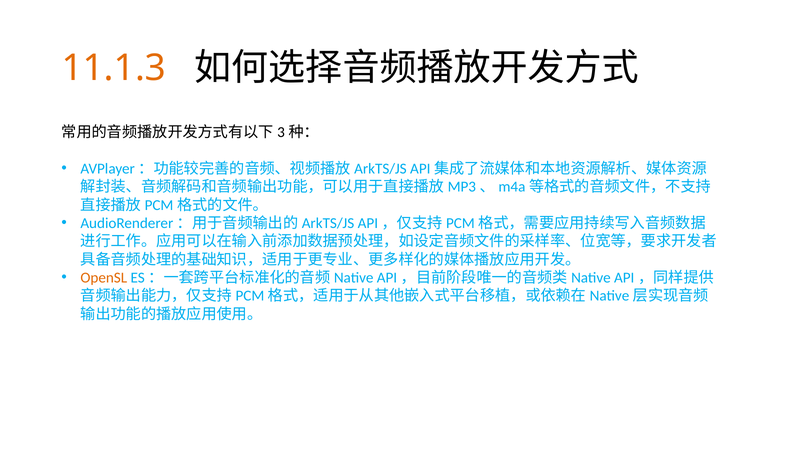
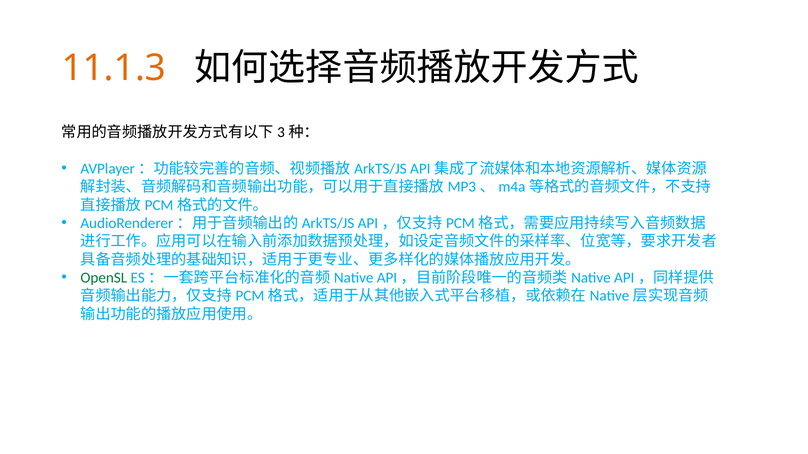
OpenSL colour: orange -> green
